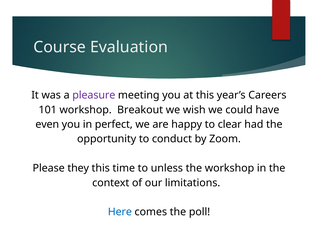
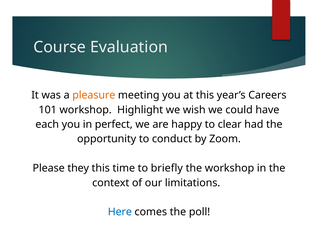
pleasure colour: purple -> orange
Breakout: Breakout -> Highlight
even: even -> each
unless: unless -> briefly
